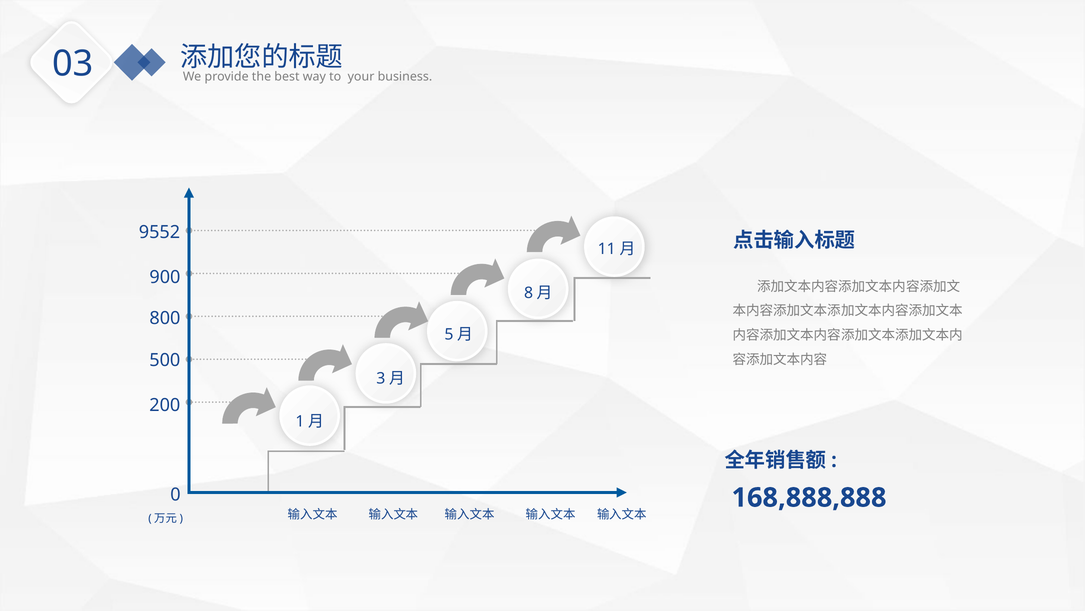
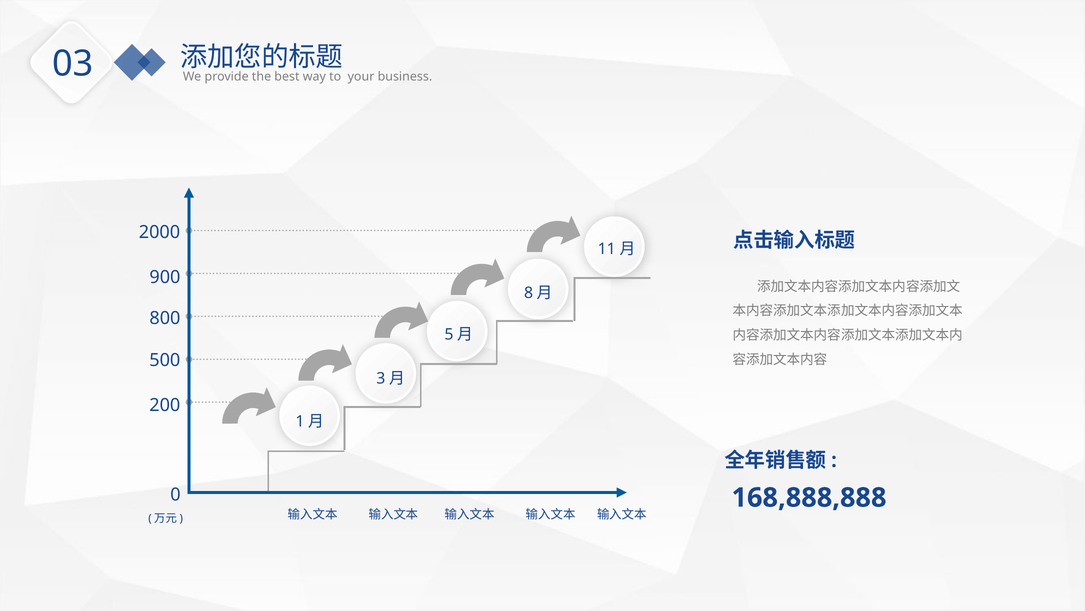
9552: 9552 -> 2000
